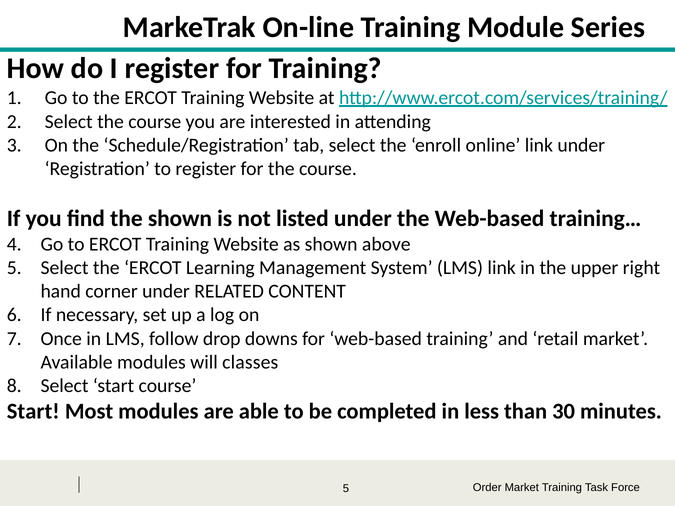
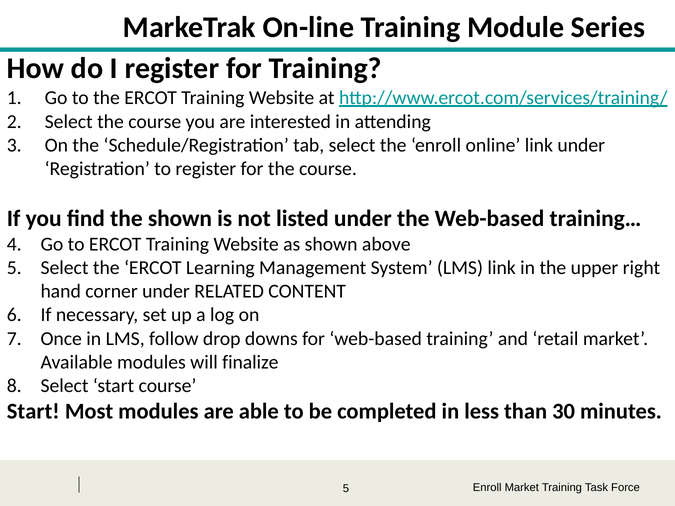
classes: classes -> finalize
Order at (487, 488): Order -> Enroll
